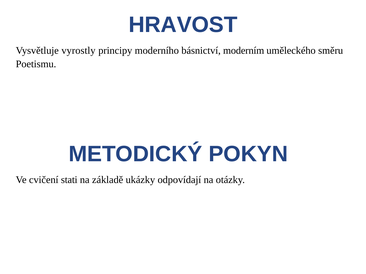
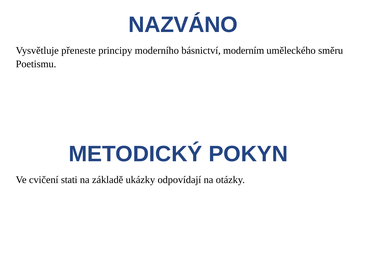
HRAVOST: HRAVOST -> NAZVÁNO
vyrostly: vyrostly -> přeneste
